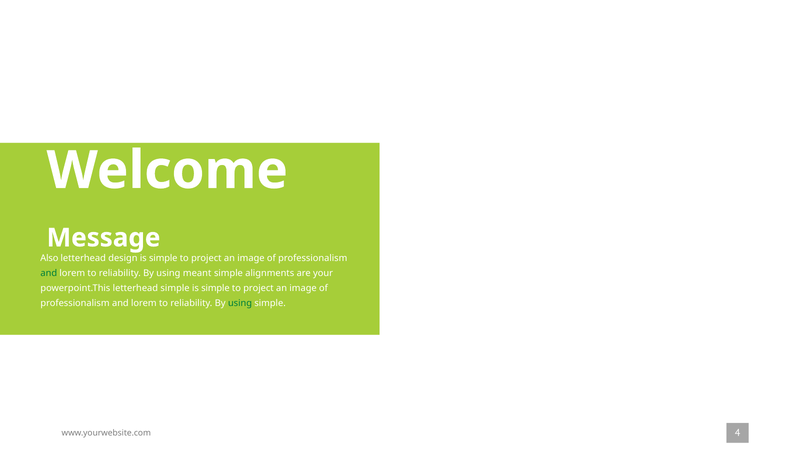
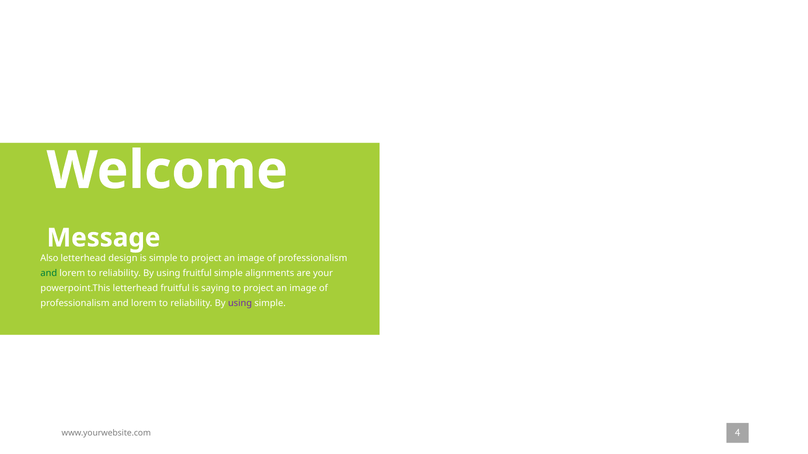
using meant: meant -> fruitful
letterhead simple: simple -> fruitful
simple at (215, 289): simple -> saying
using at (240, 304) colour: green -> purple
